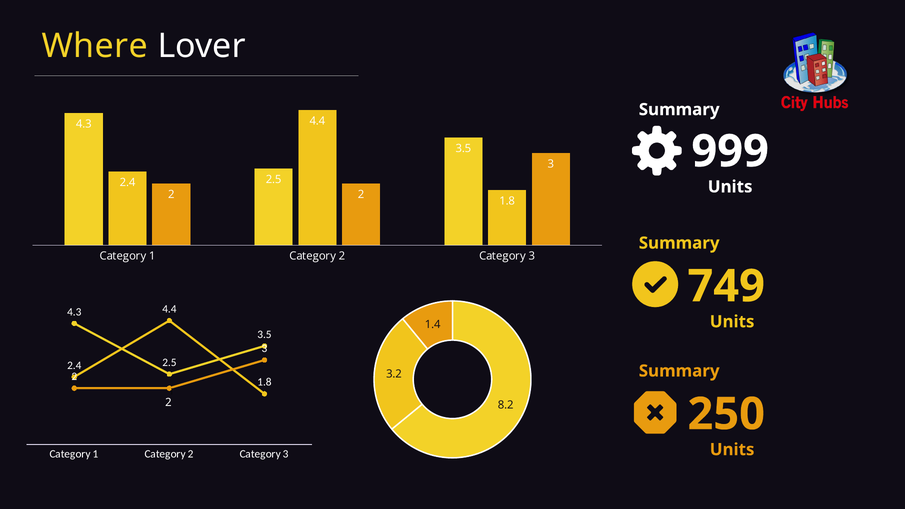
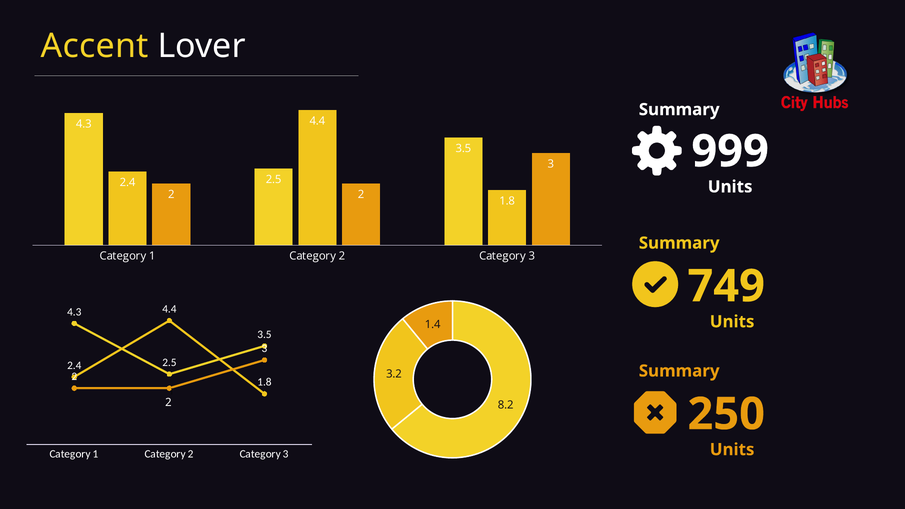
Where: Where -> Accent
